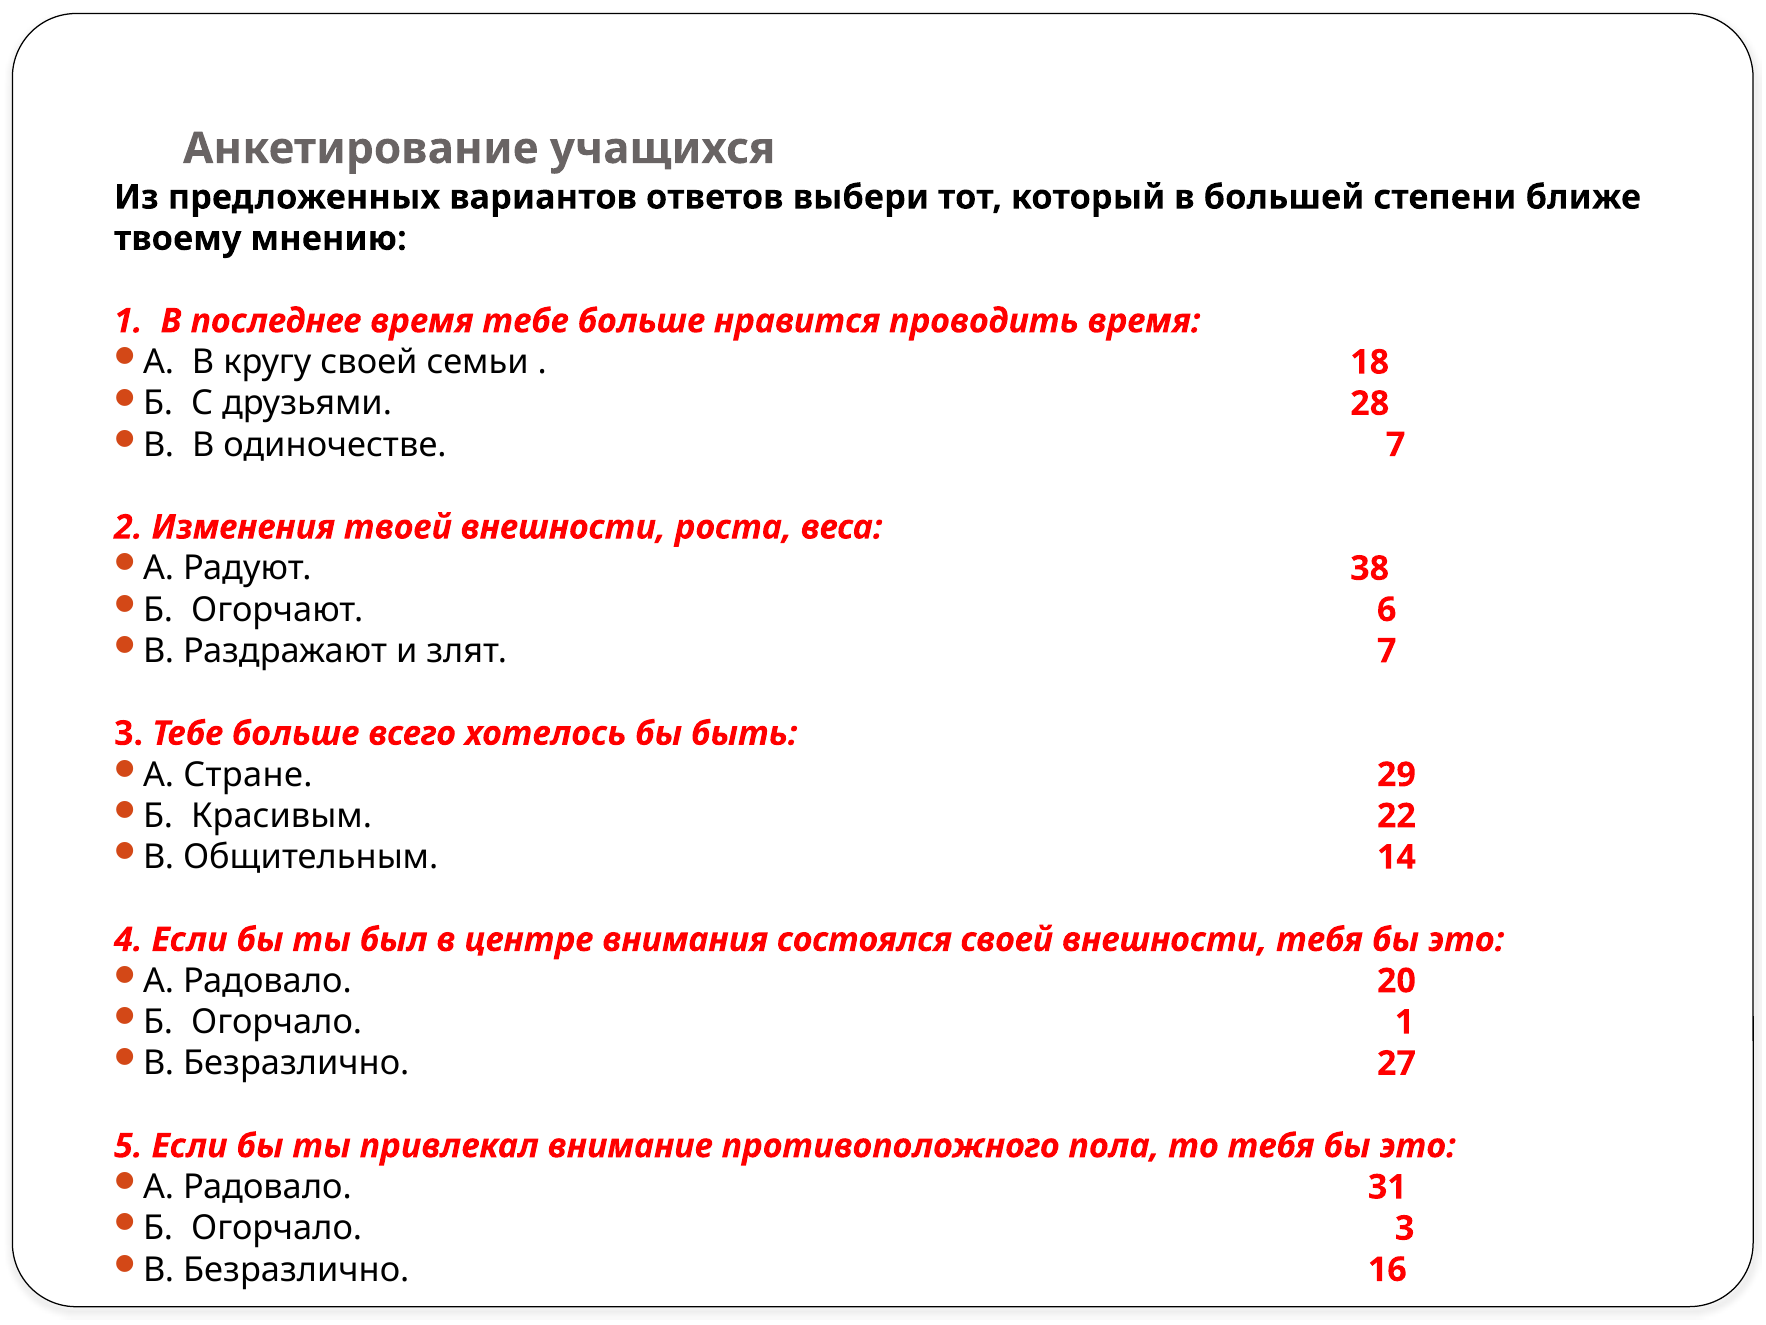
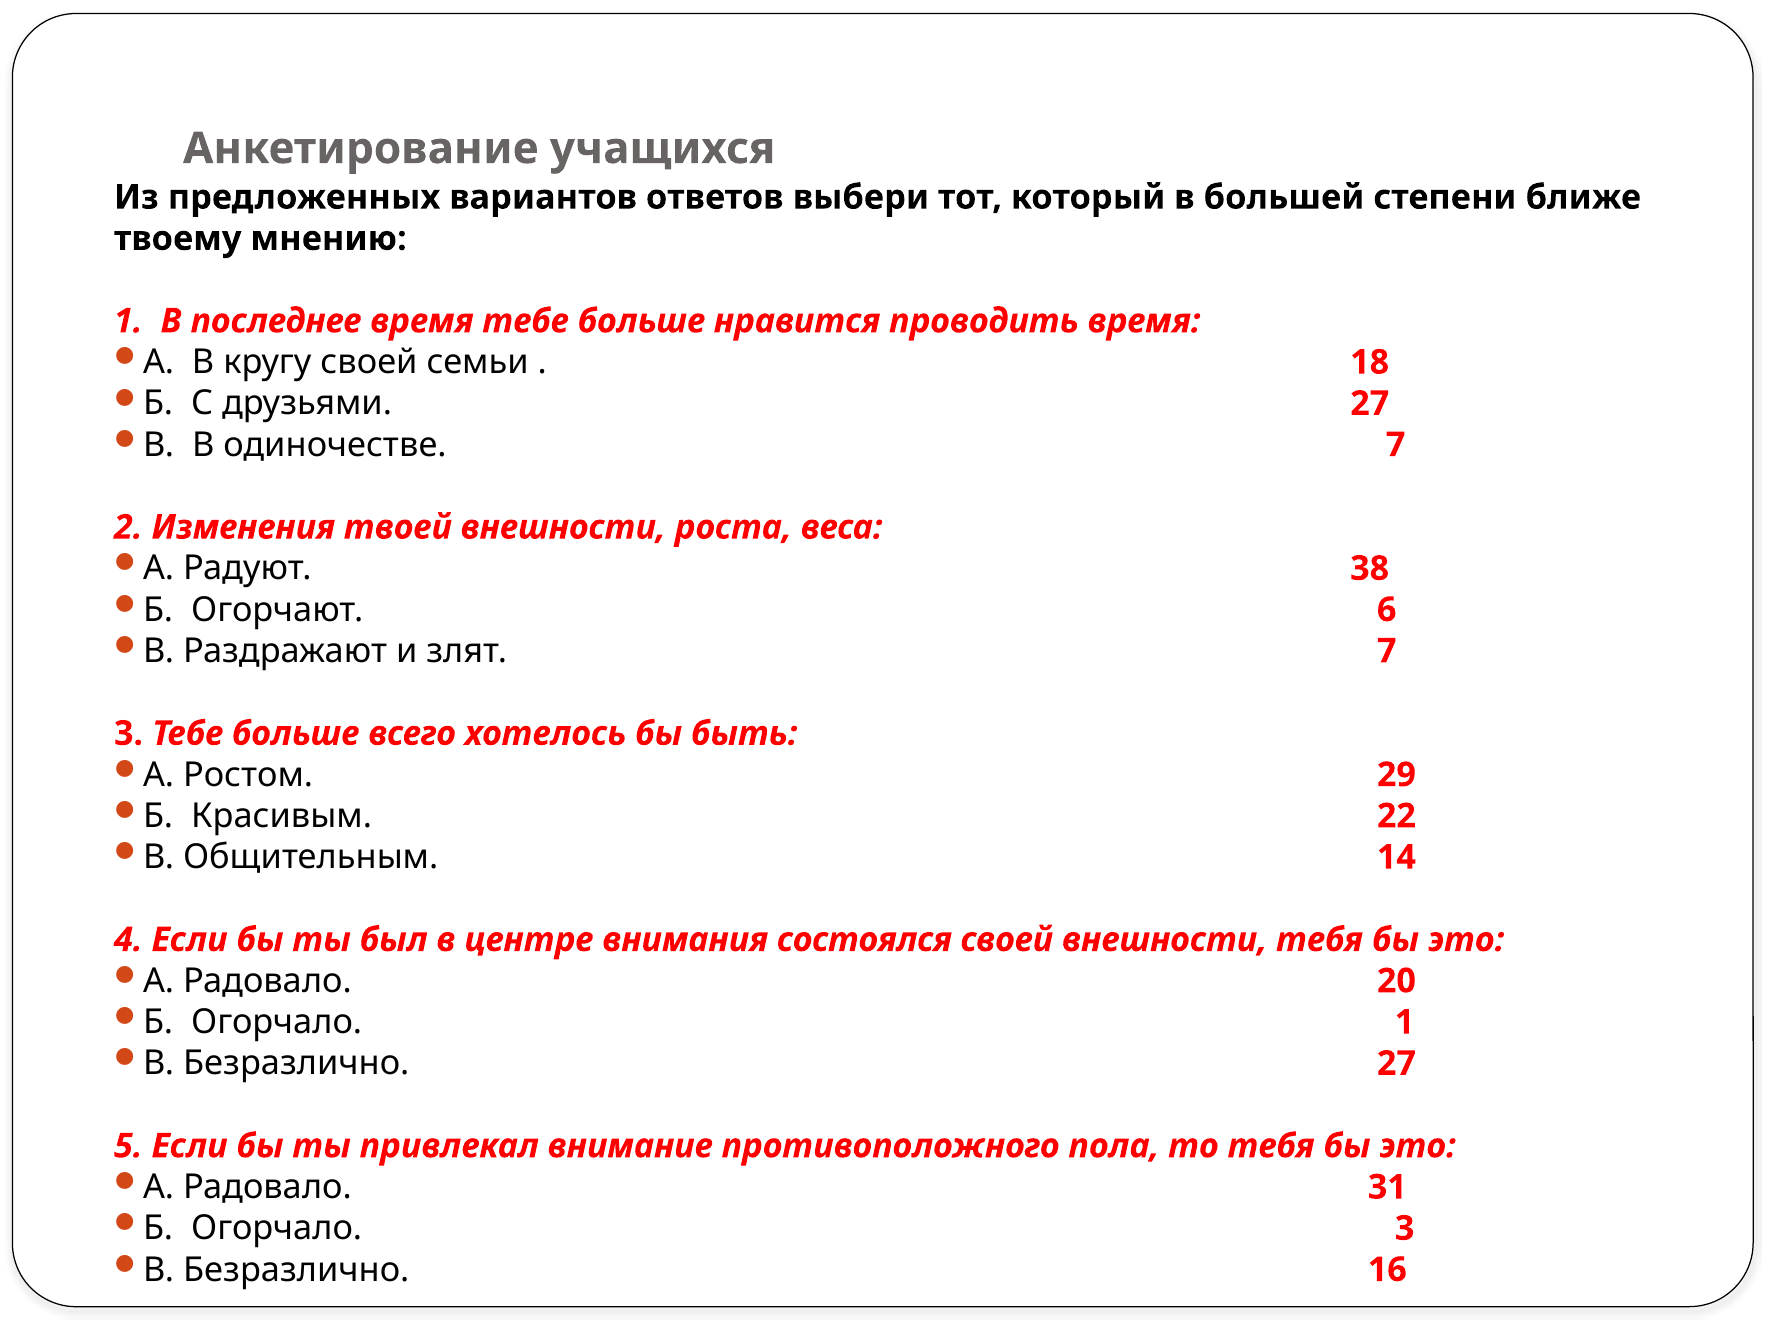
друзьями 28: 28 -> 27
Стране: Стране -> Ростом
